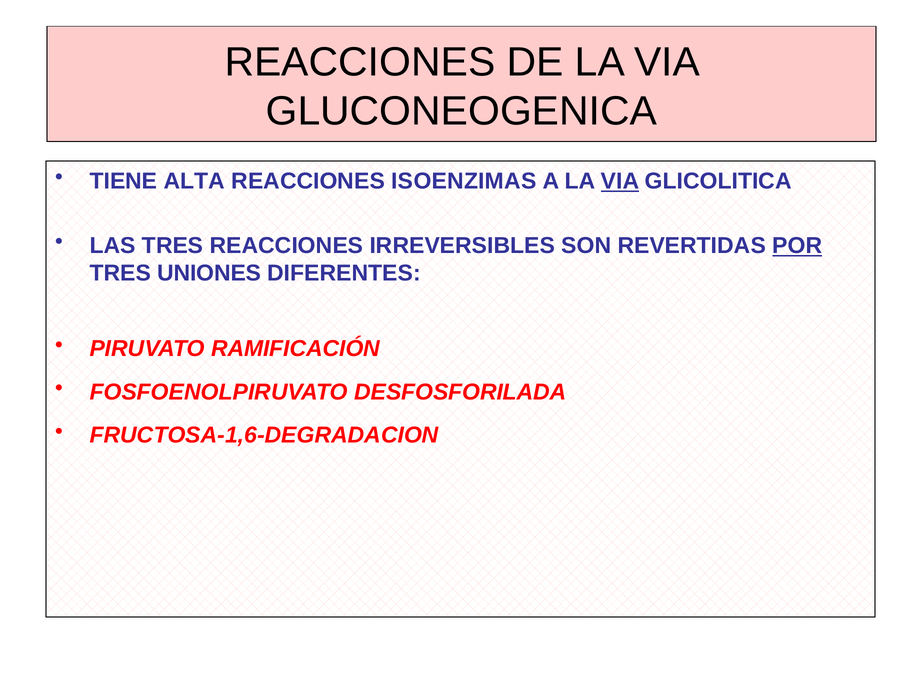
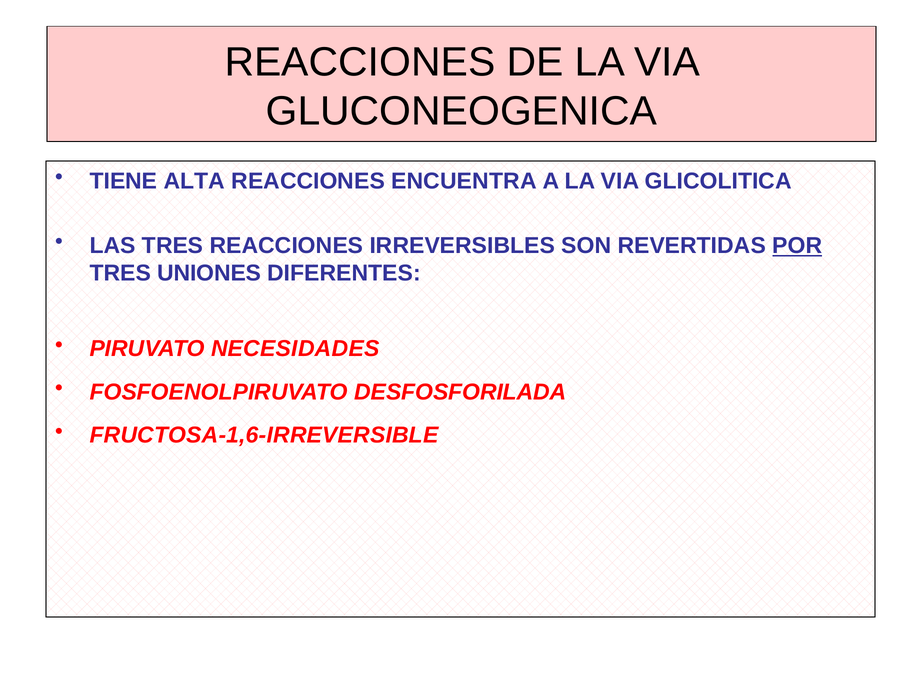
ISOENZIMAS: ISOENZIMAS -> ENCUENTRA
VIA at (620, 181) underline: present -> none
RAMIFICACIÓN: RAMIFICACIÓN -> NECESIDADES
FRUCTOSA-1,6-DEGRADACION: FRUCTOSA-1,6-DEGRADACION -> FRUCTOSA-1,6-IRREVERSIBLE
